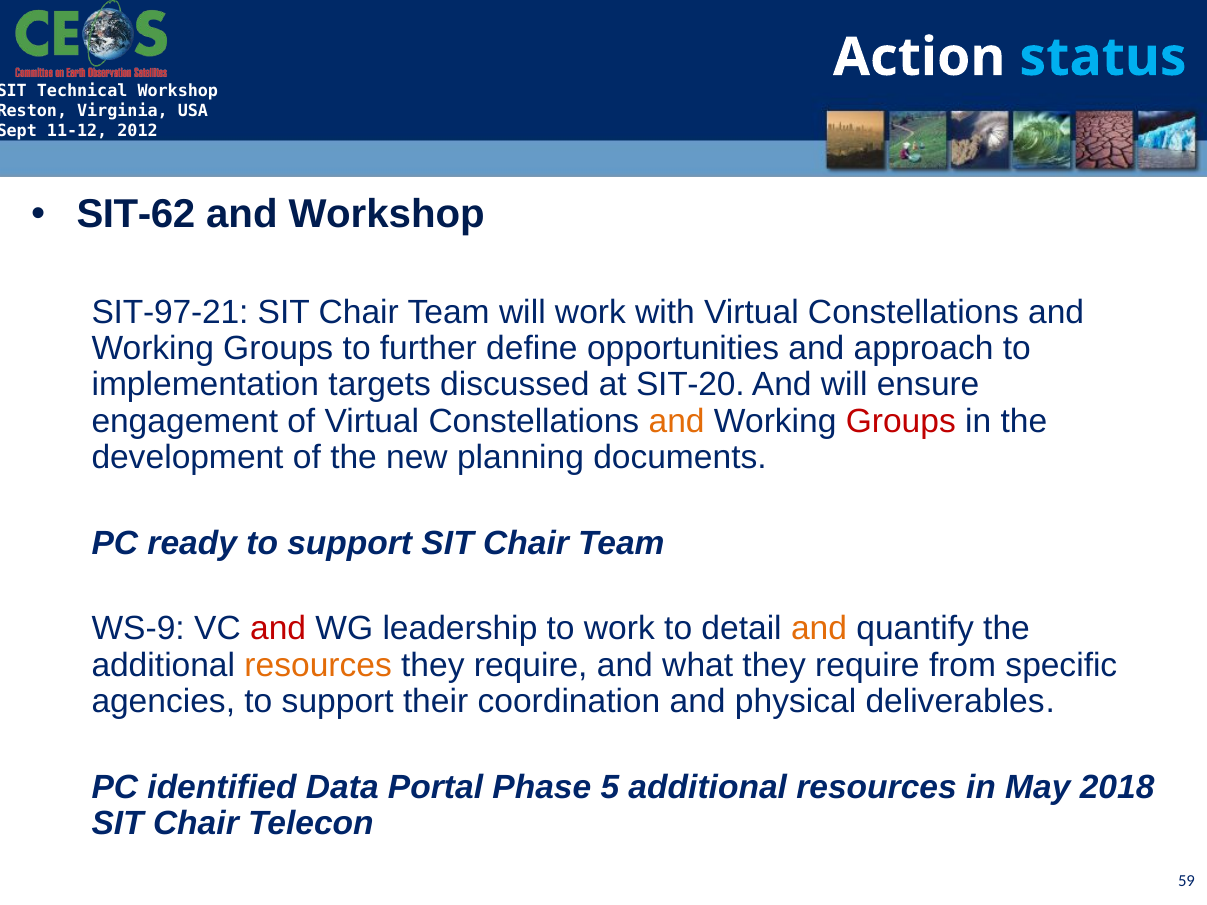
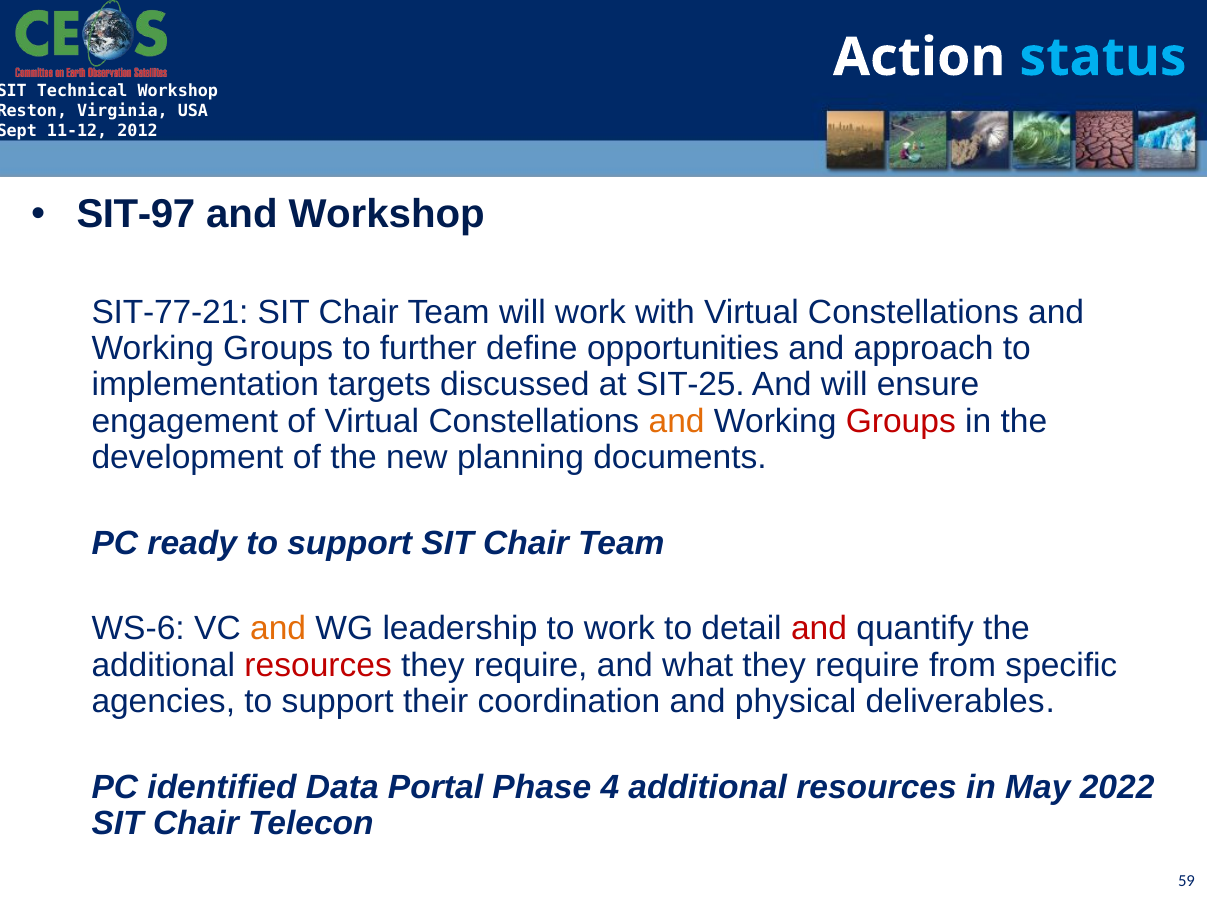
SIT-62: SIT-62 -> SIT-97
SIT-97-21: SIT-97-21 -> SIT-77-21
SIT-20: SIT-20 -> SIT-25
WS-9: WS-9 -> WS-6
and at (278, 629) colour: red -> orange
and at (819, 629) colour: orange -> red
resources at (318, 665) colour: orange -> red
5: 5 -> 4
2018: 2018 -> 2022
